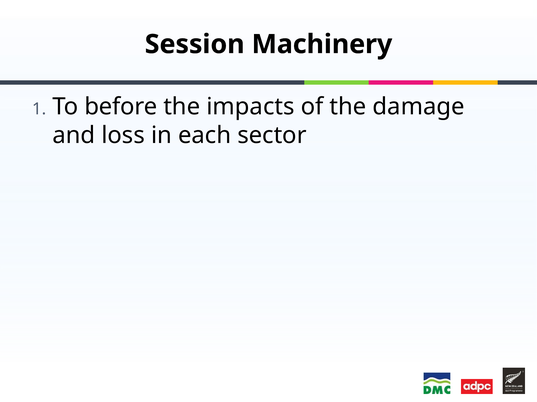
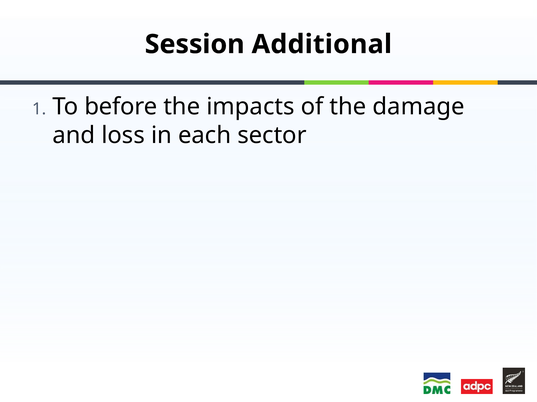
Machinery: Machinery -> Additional
